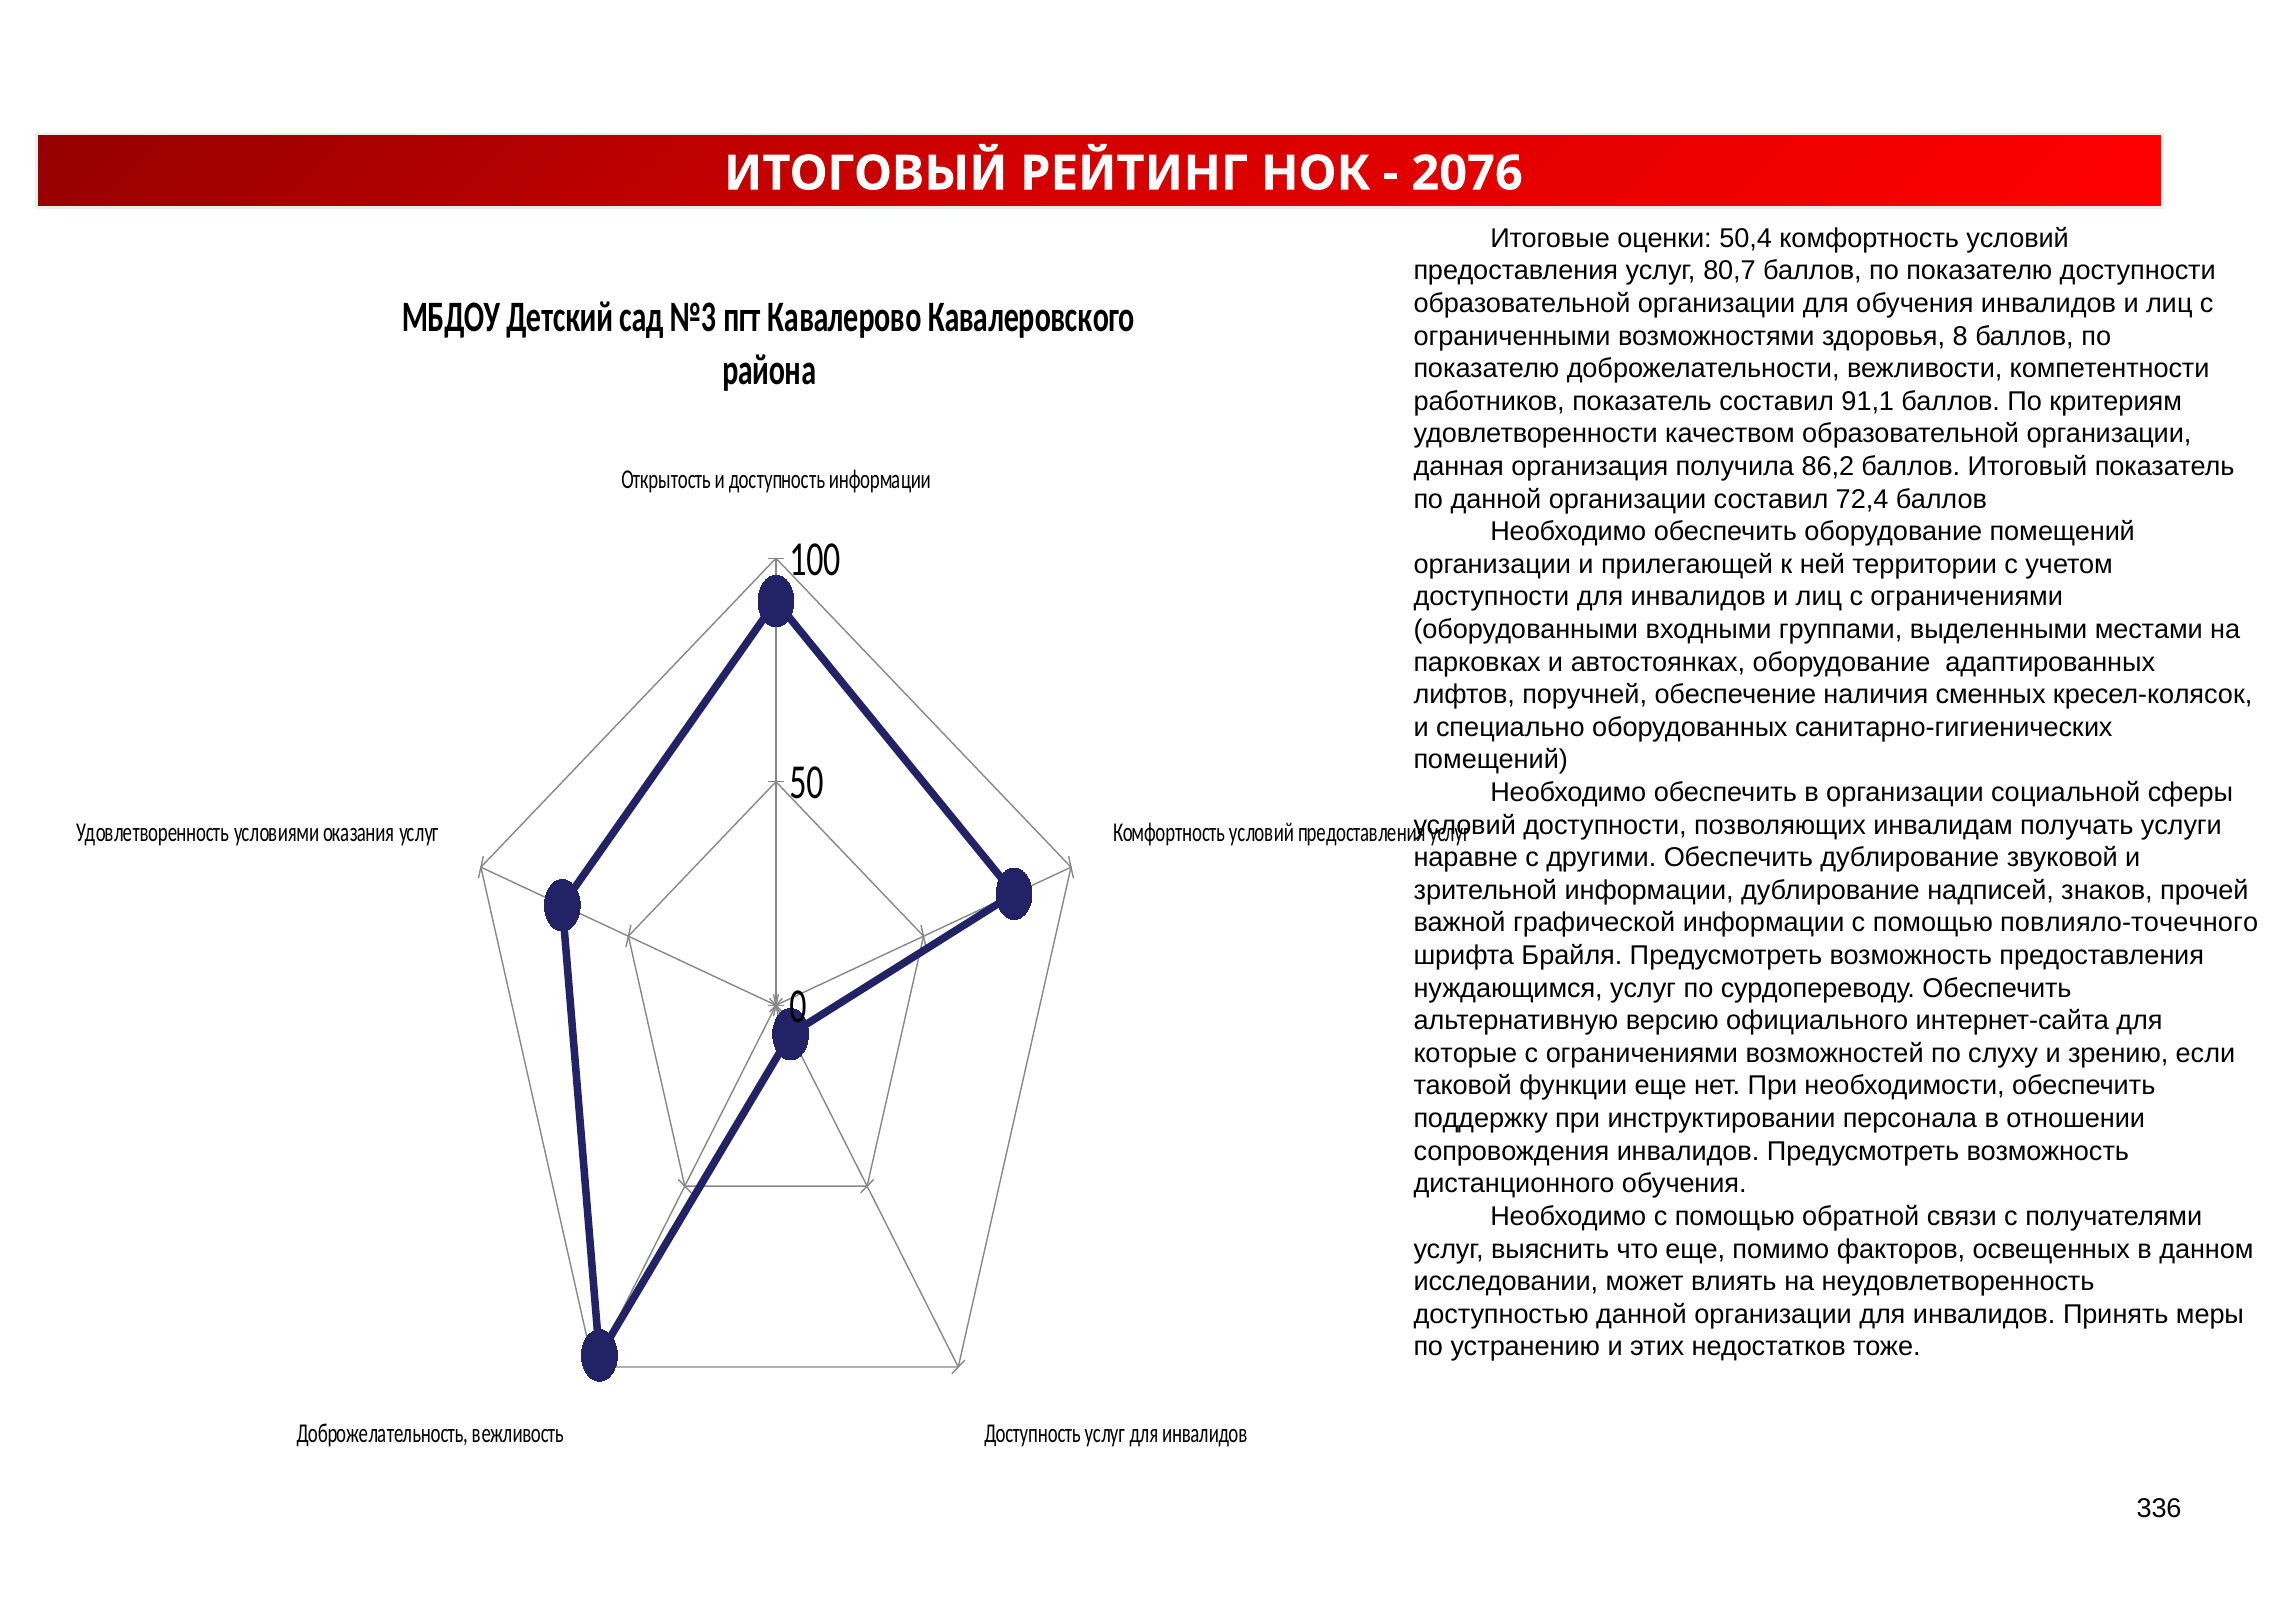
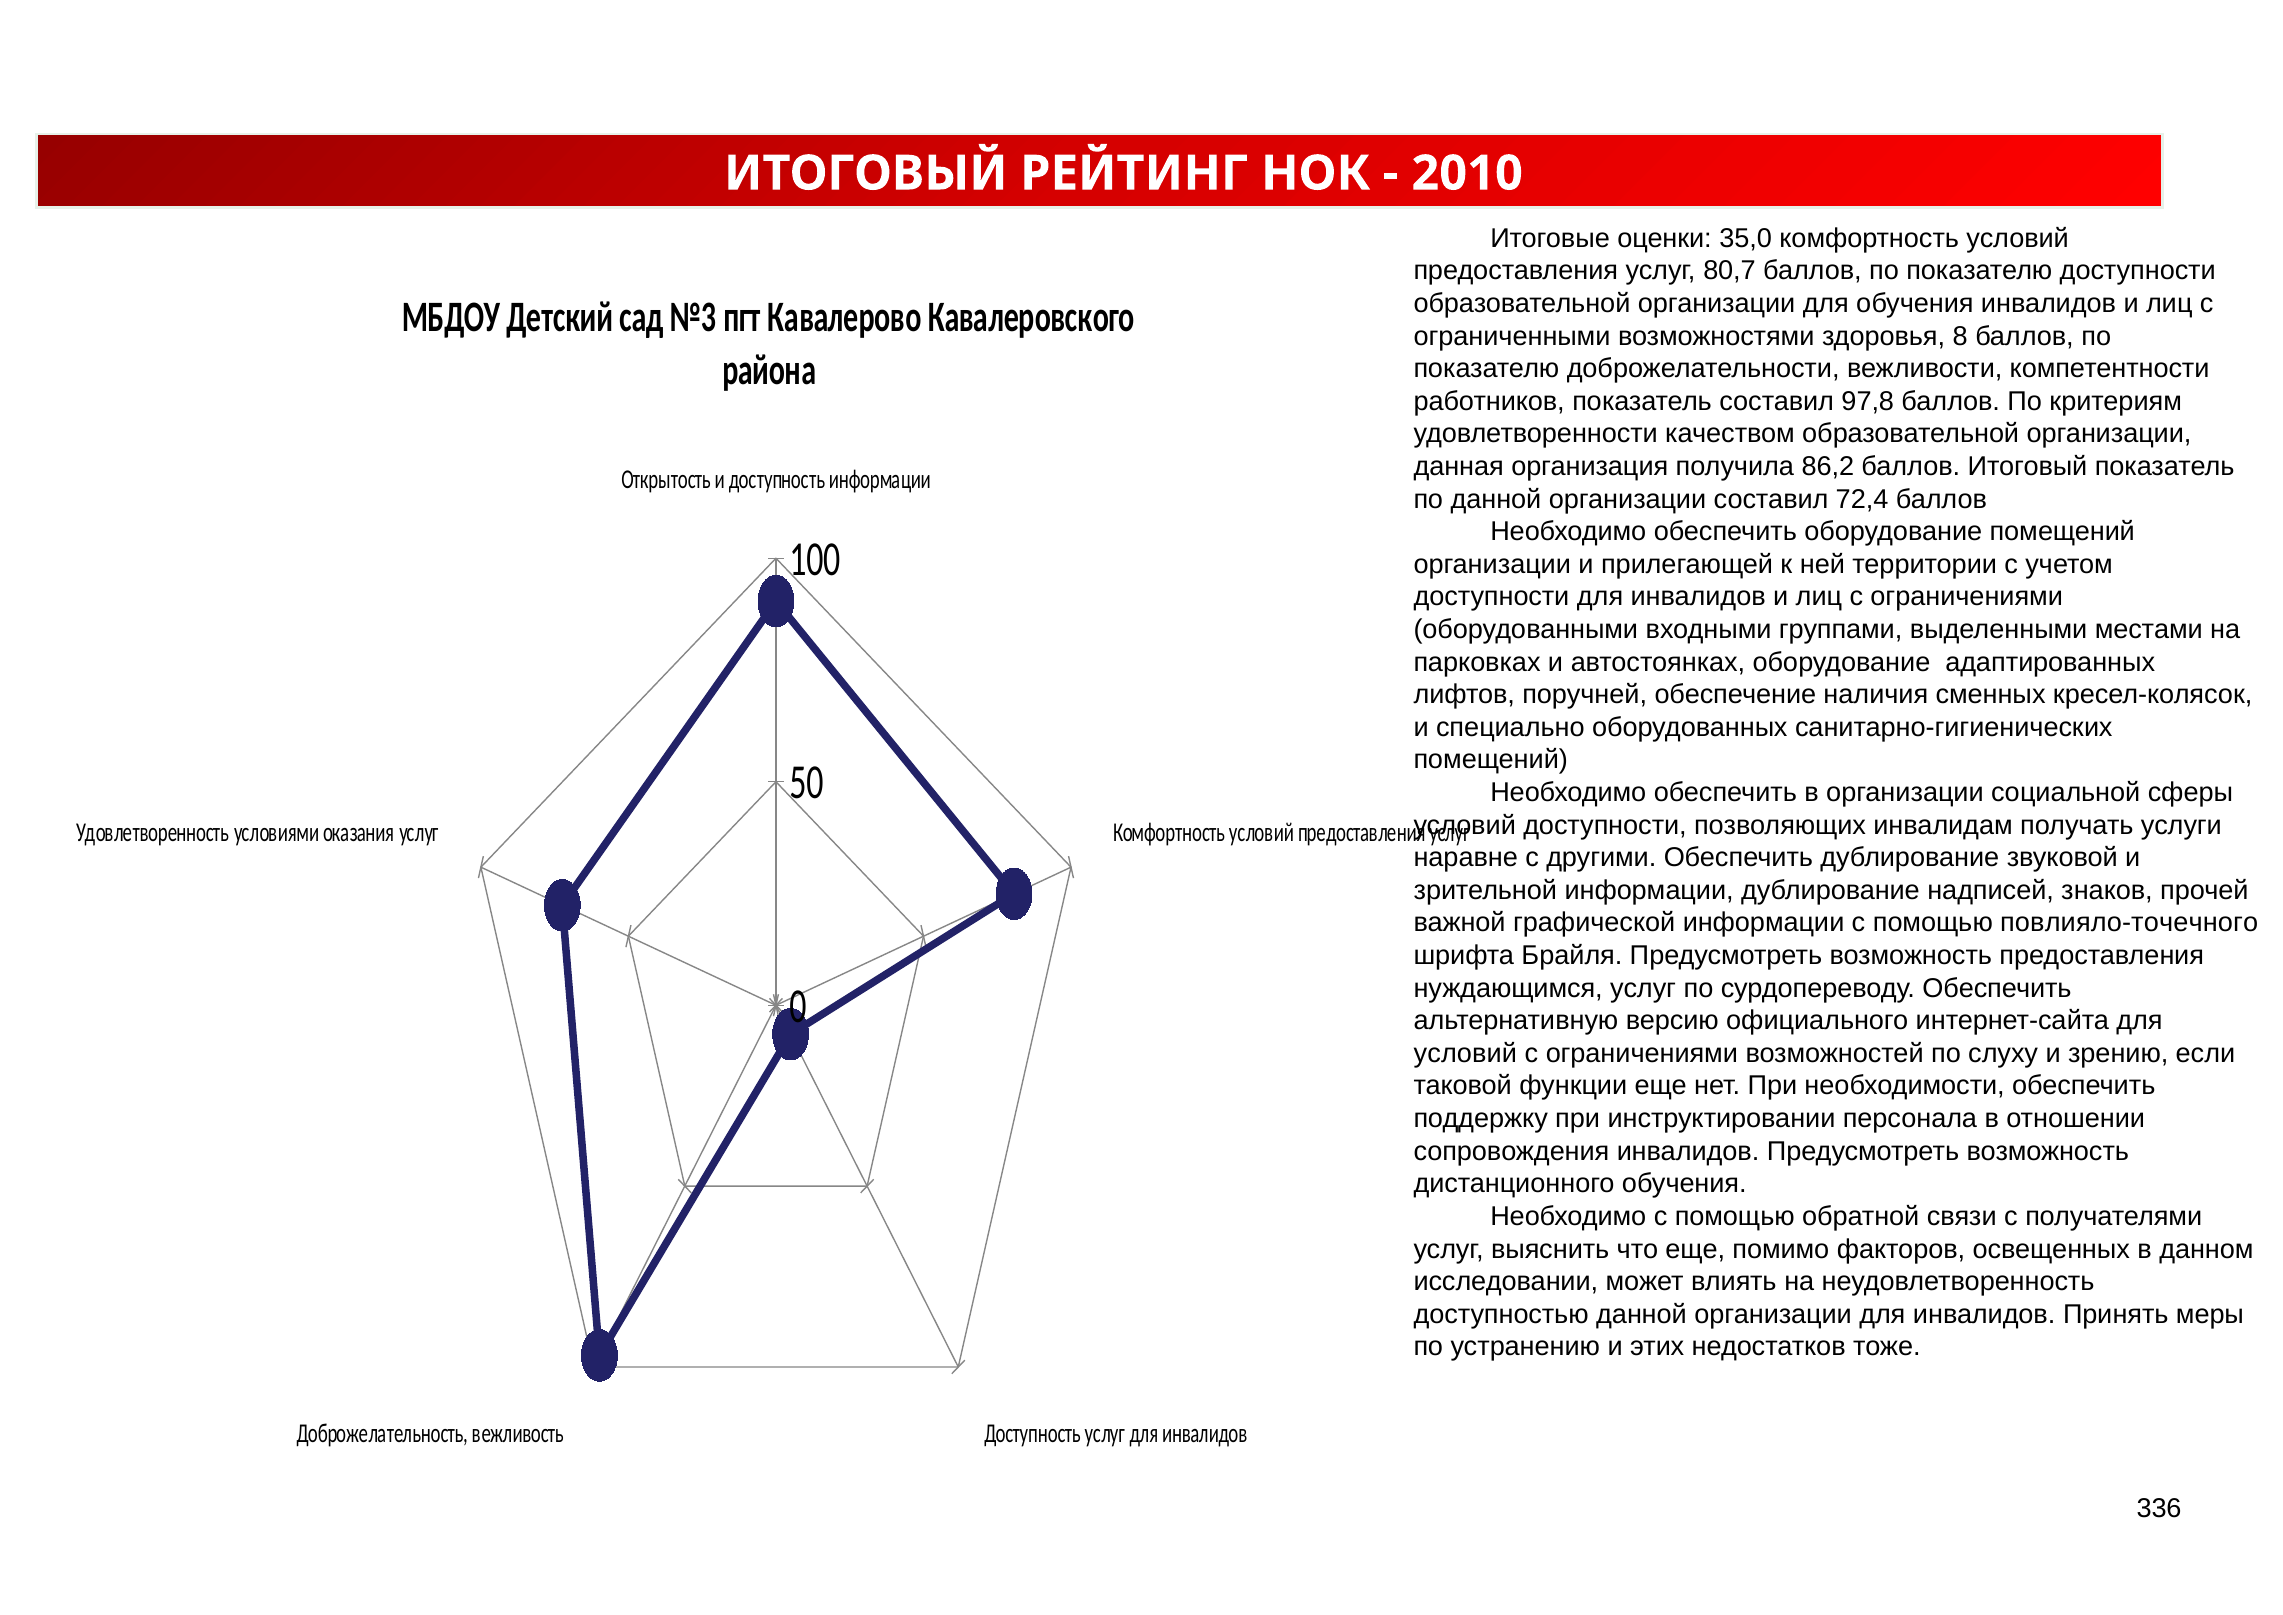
2076: 2076 -> 2010
50,4: 50,4 -> 35,0
91,1: 91,1 -> 97,8
которые at (1465, 1053): которые -> условий
